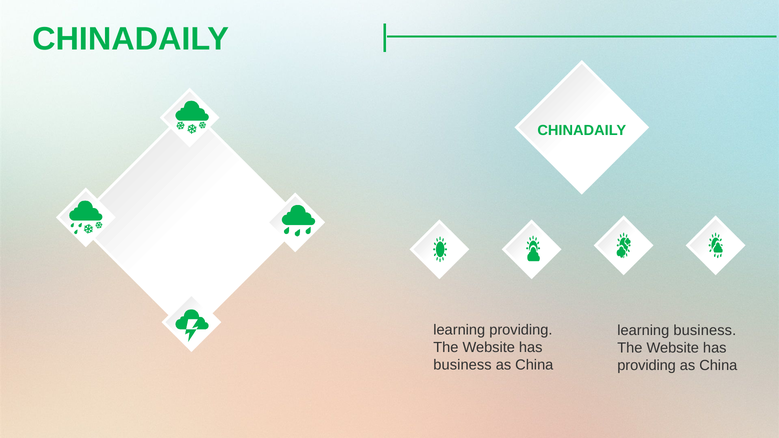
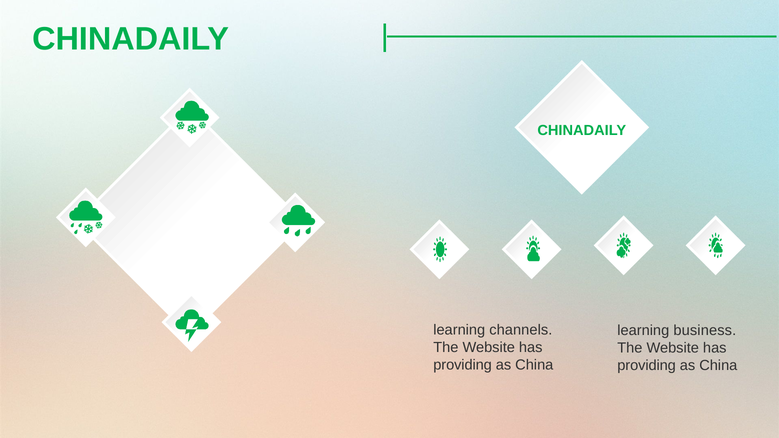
learning providing: providing -> channels
business at (462, 365): business -> providing
